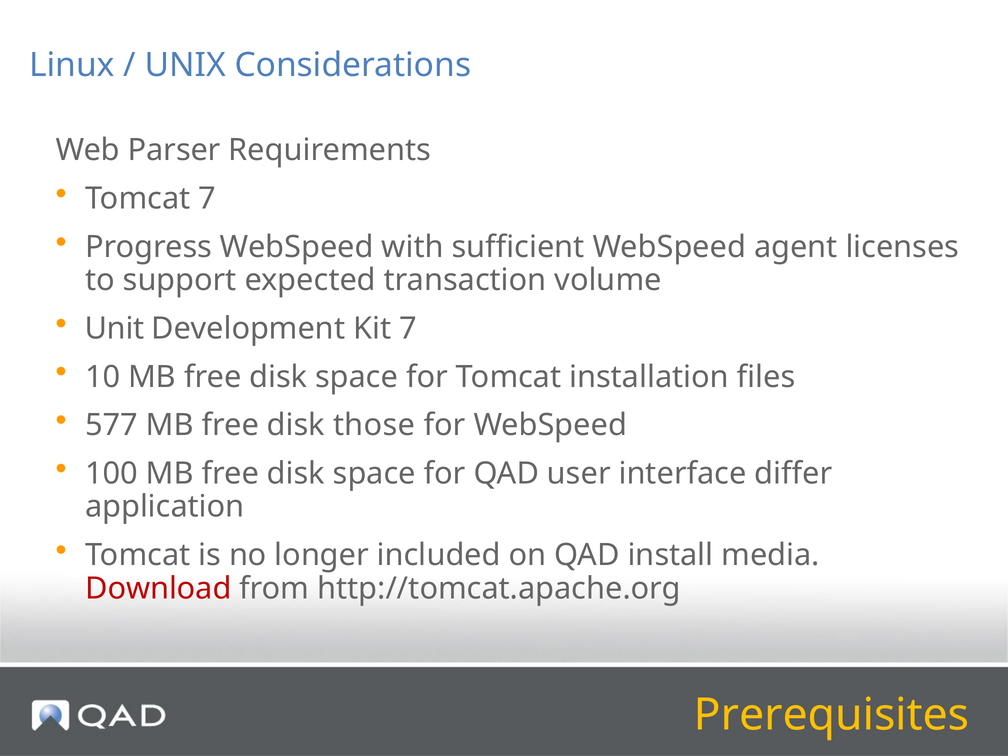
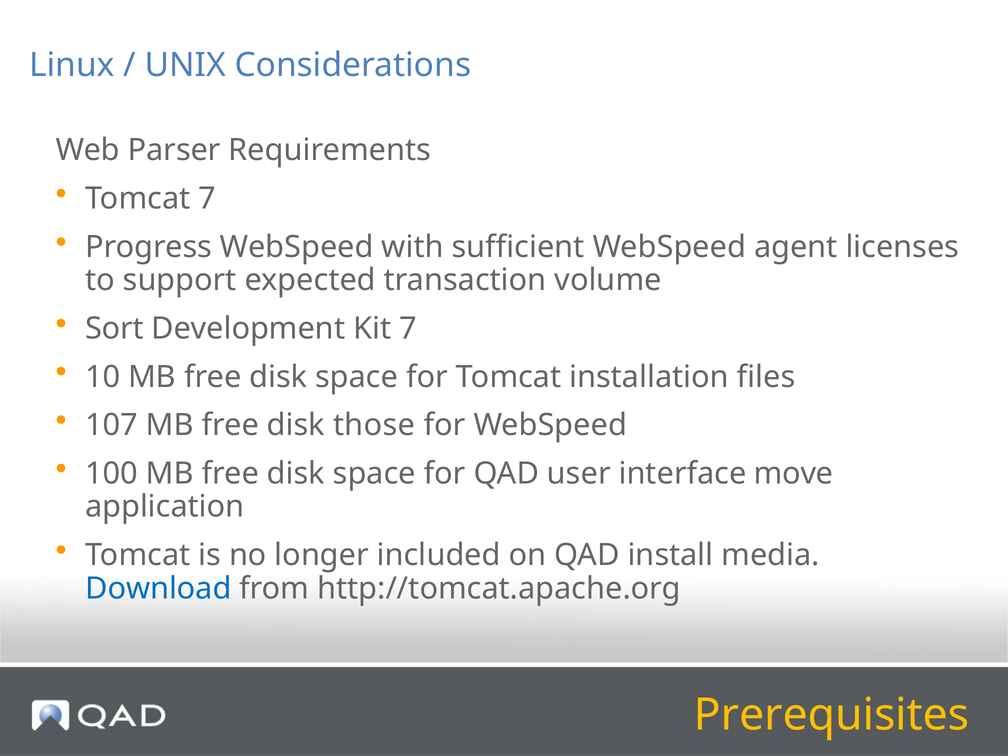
Unit: Unit -> Sort
577: 577 -> 107
differ: differ -> move
Download colour: red -> blue
